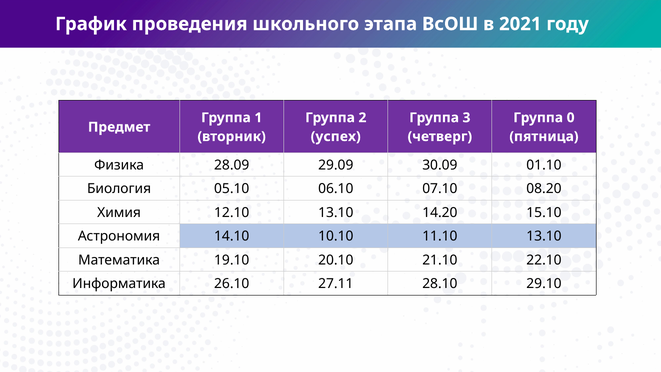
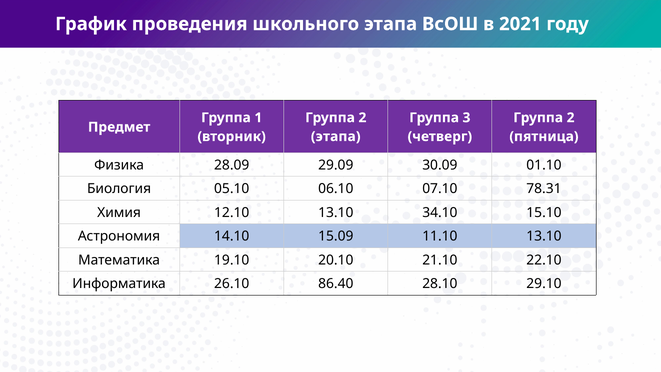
0 at (571, 118): 0 -> 2
успех at (336, 136): успех -> этапа
08.20: 08.20 -> 78.31
14.20: 14.20 -> 34.10
10.10: 10.10 -> 15.09
27.11: 27.11 -> 86.40
